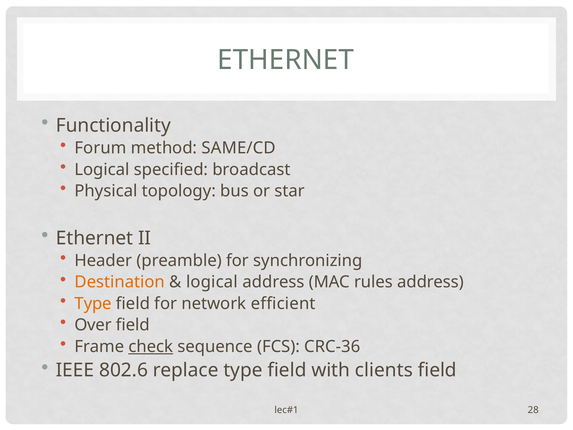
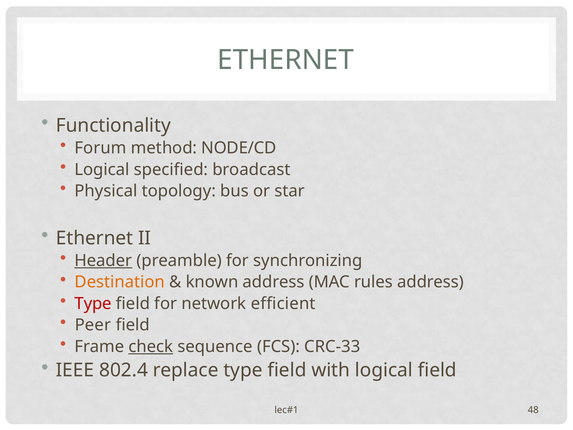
SAME/CD: SAME/CD -> NODE/CD
Header underline: none -> present
logical at (212, 282): logical -> known
Type at (93, 303) colour: orange -> red
Over: Over -> Peer
CRC-36: CRC-36 -> CRC-33
802.6: 802.6 -> 802.4
with clients: clients -> logical
28: 28 -> 48
